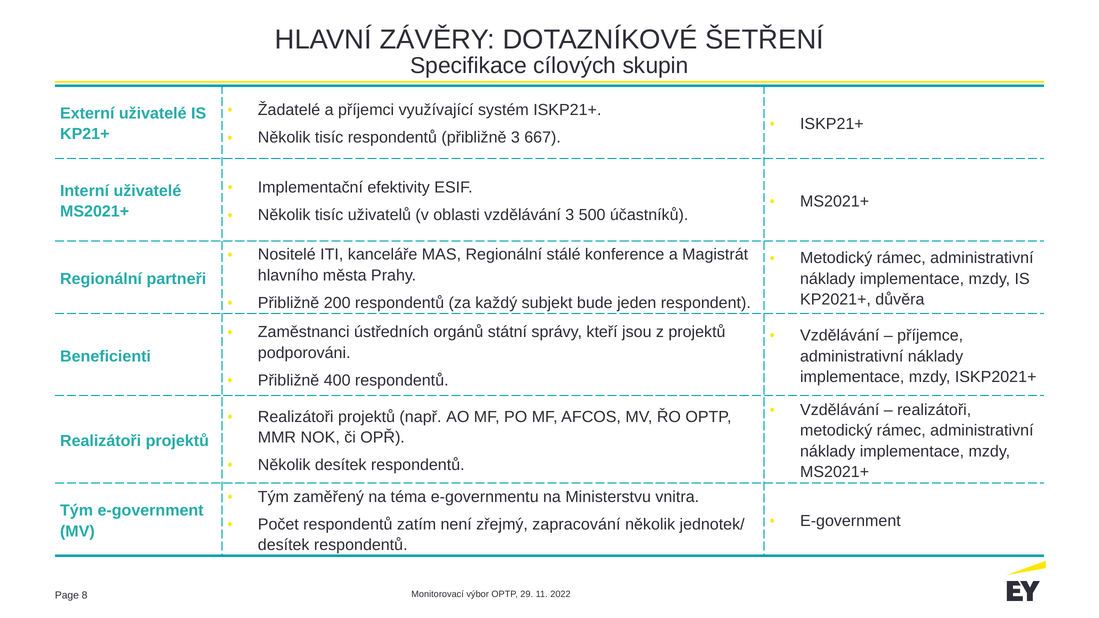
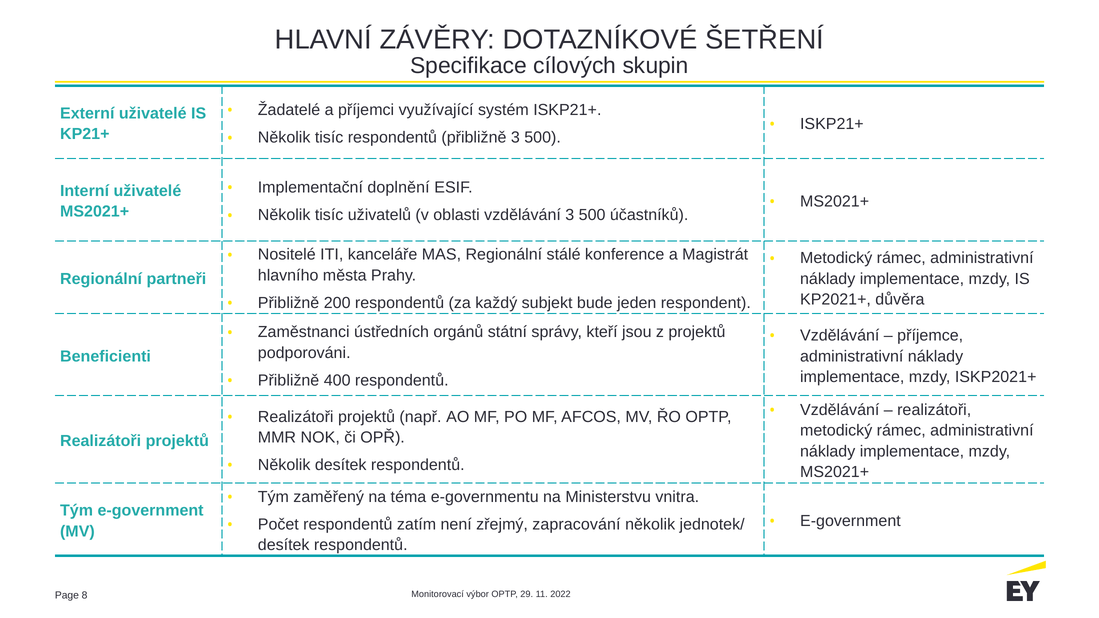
přibližně 3 667: 667 -> 500
efektivity: efektivity -> doplnění
